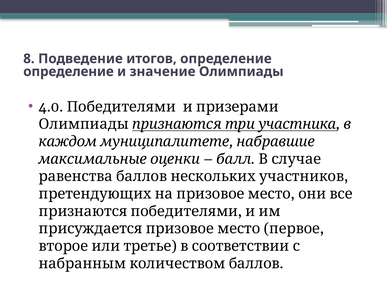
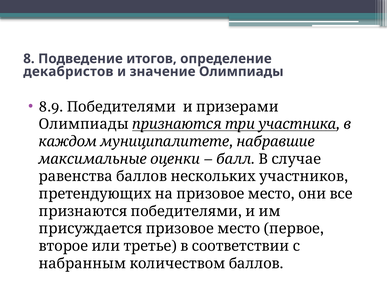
определение at (68, 72): определение -> декабристов
4.0: 4.0 -> 8.9
